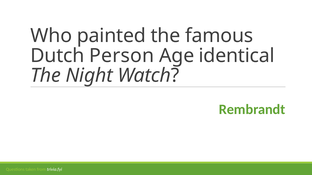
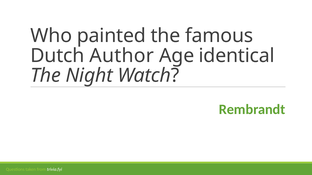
Person: Person -> Author
